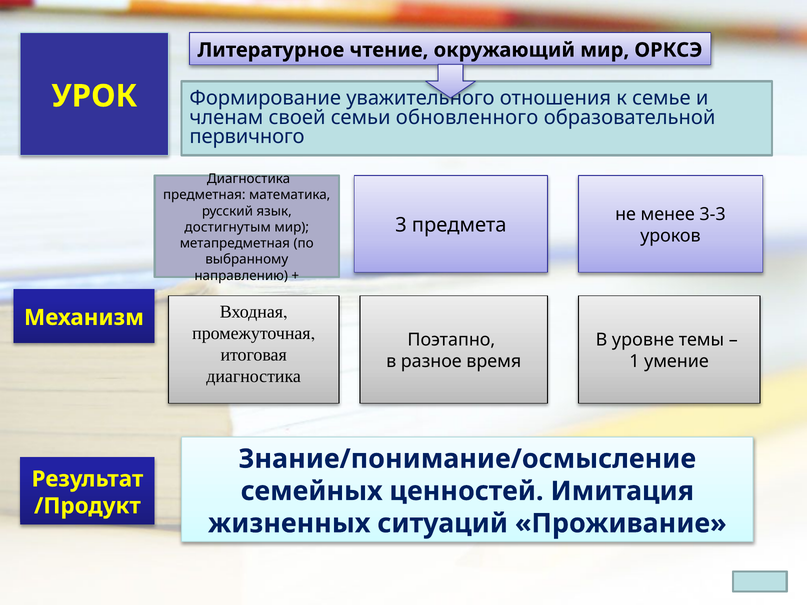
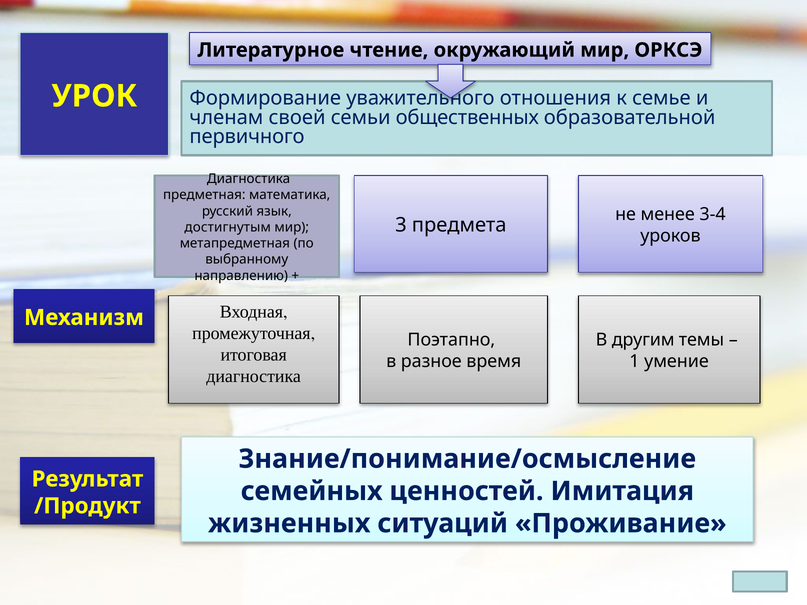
обновленного: обновленного -> общественных
3-3: 3-3 -> 3-4
уровне: уровне -> другим
